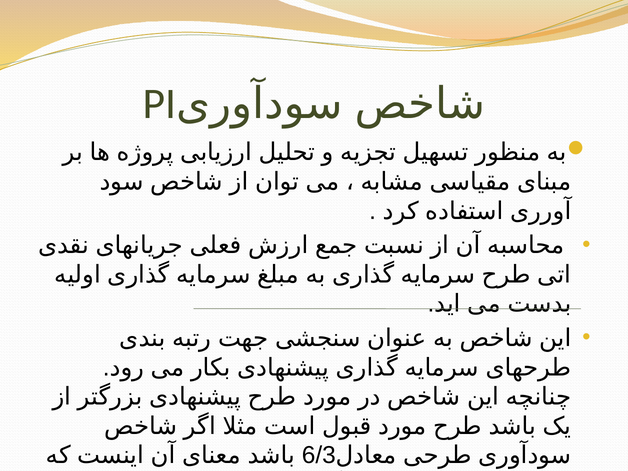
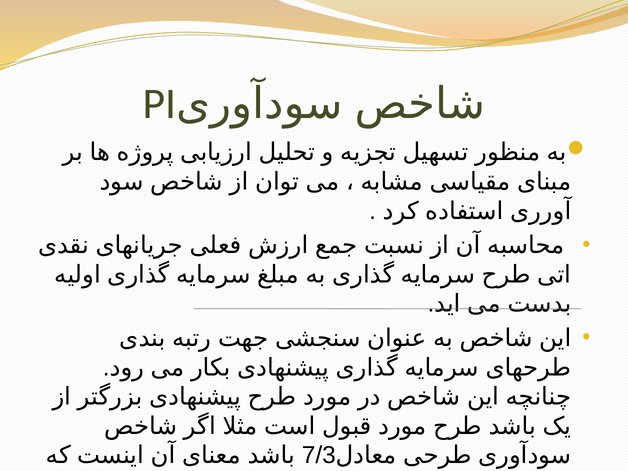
6/3: 6/3 -> 7/3
